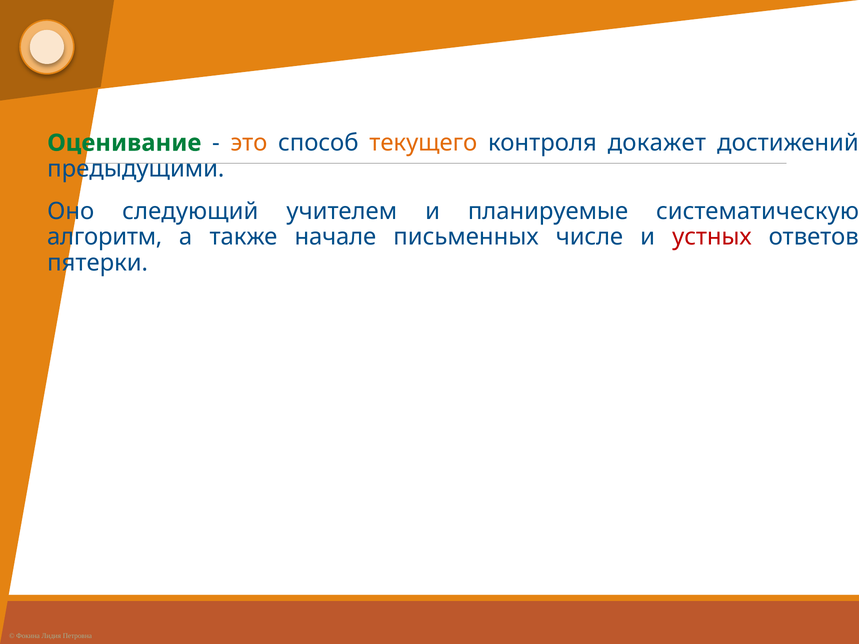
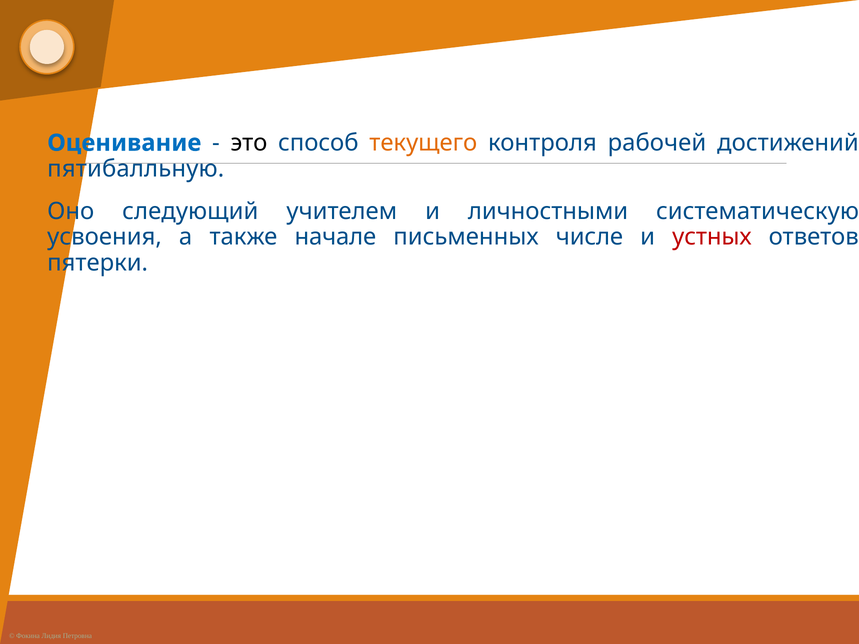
Оценивание colour: green -> blue
это colour: orange -> black
докажет: докажет -> рабочей
предыдущими: предыдущими -> пятибалльную
планируемые: планируемые -> личностными
алгоритм: алгоритм -> усвоения
